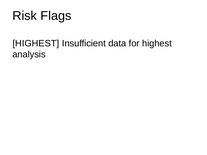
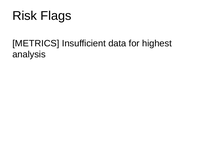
HIGHEST at (36, 43): HIGHEST -> METRICS
